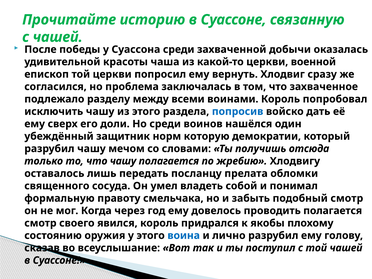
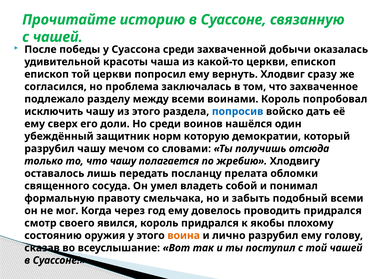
церкви военной: военной -> епископ
подобный смотр: смотр -> всеми
проводить полагается: полагается -> придрался
воина colour: blue -> orange
